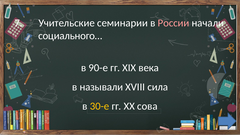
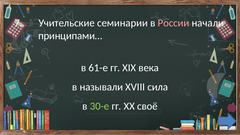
социального…: социального… -> принципами…
90-е: 90-е -> 61-е
30-е colour: yellow -> light green
сова: сова -> своё
